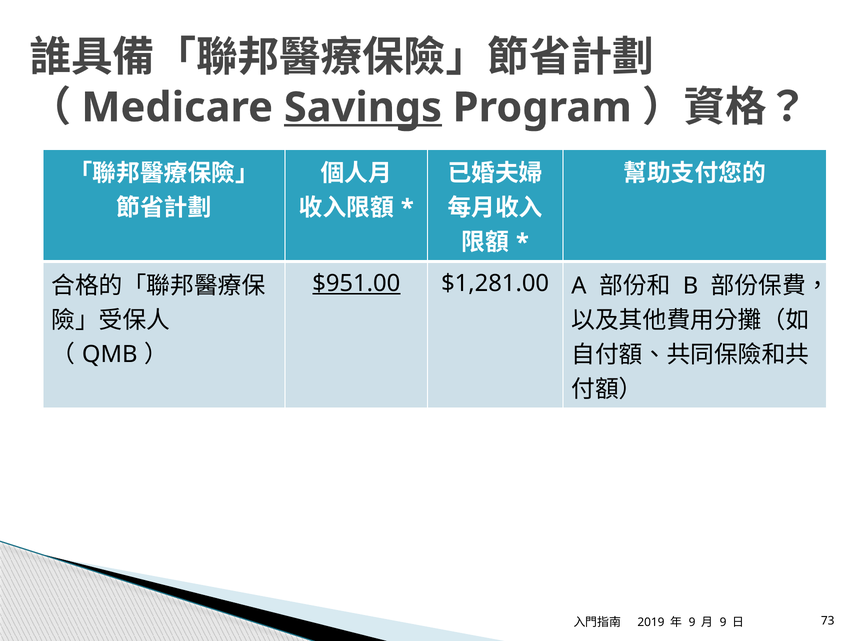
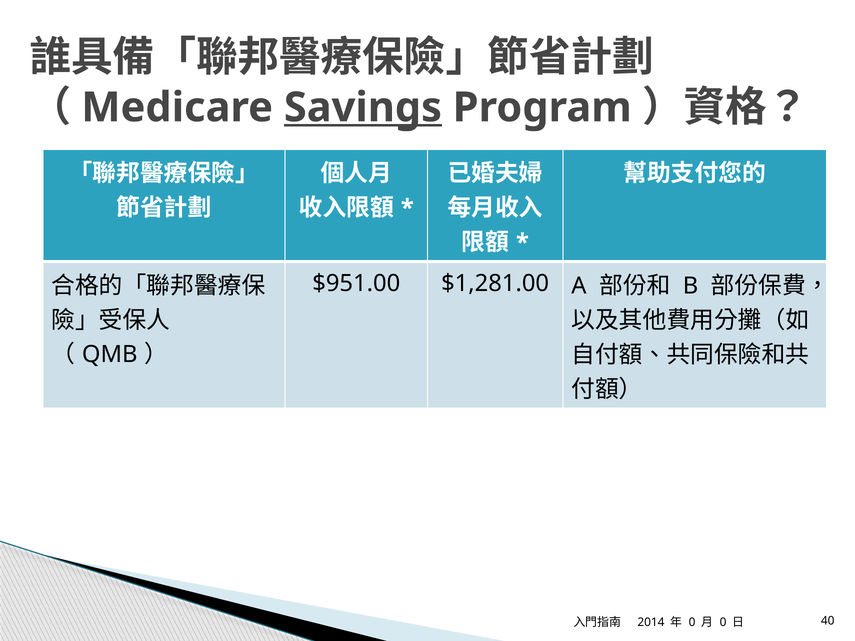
$951.00 underline: present -> none
73: 73 -> 40
2019: 2019 -> 2014
9 at (692, 623): 9 -> 0
9 at (723, 623): 9 -> 0
